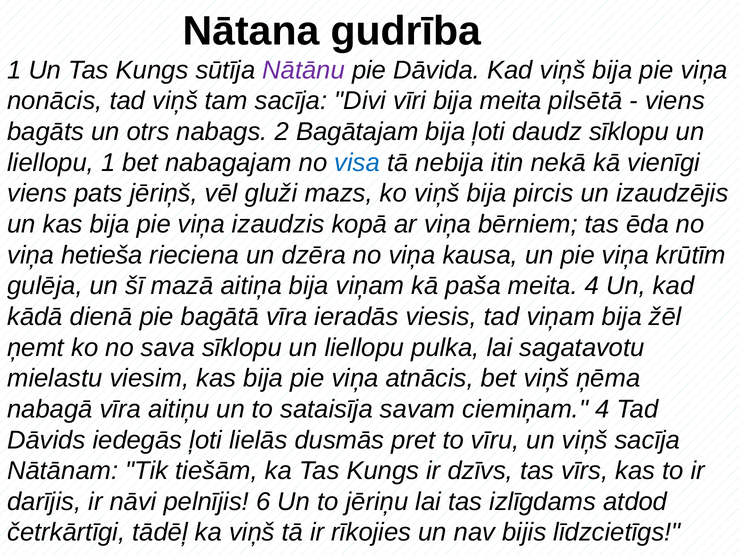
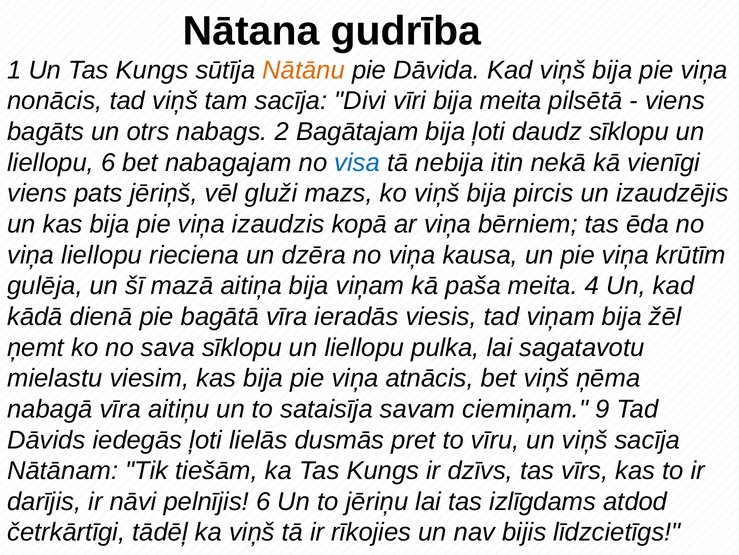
Nātānu colour: purple -> orange
liellopu 1: 1 -> 6
viņa hetieša: hetieša -> liellopu
ciemiņam 4: 4 -> 9
